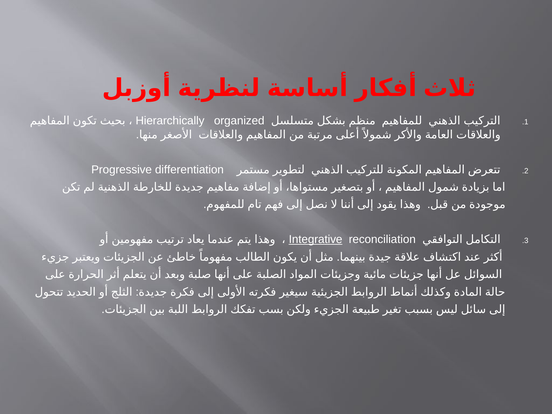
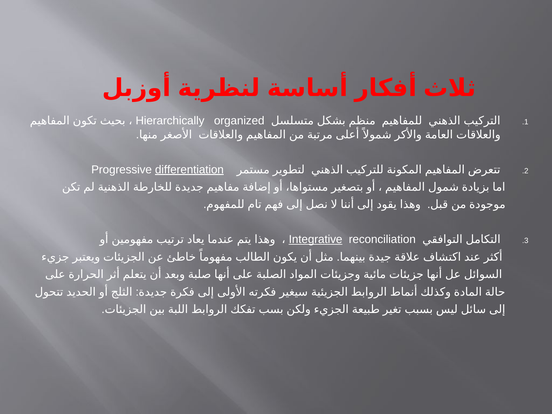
differentiation underline: none -> present
